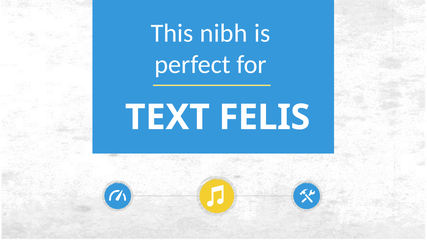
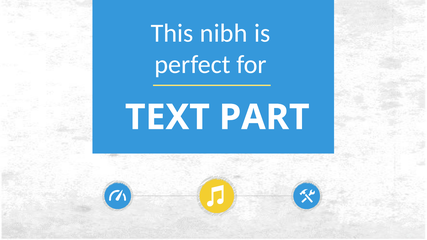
FELIS: FELIS -> PART
